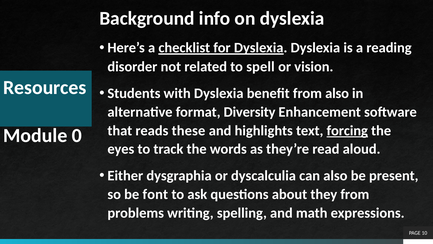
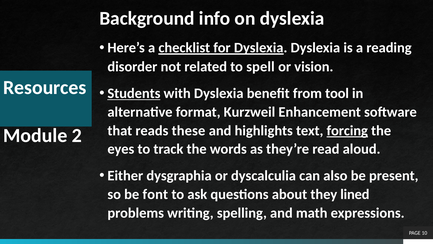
Students underline: none -> present
from also: also -> tool
Diversity: Diversity -> Kurzweil
0: 0 -> 2
they from: from -> lined
